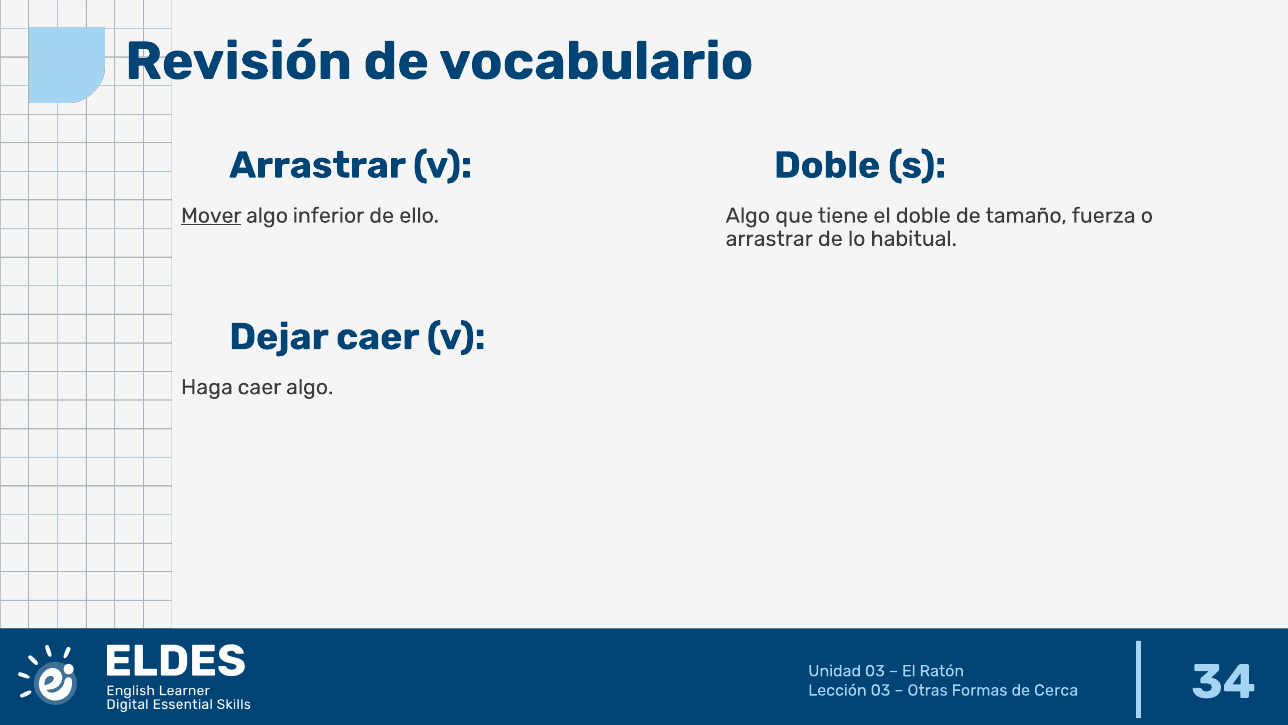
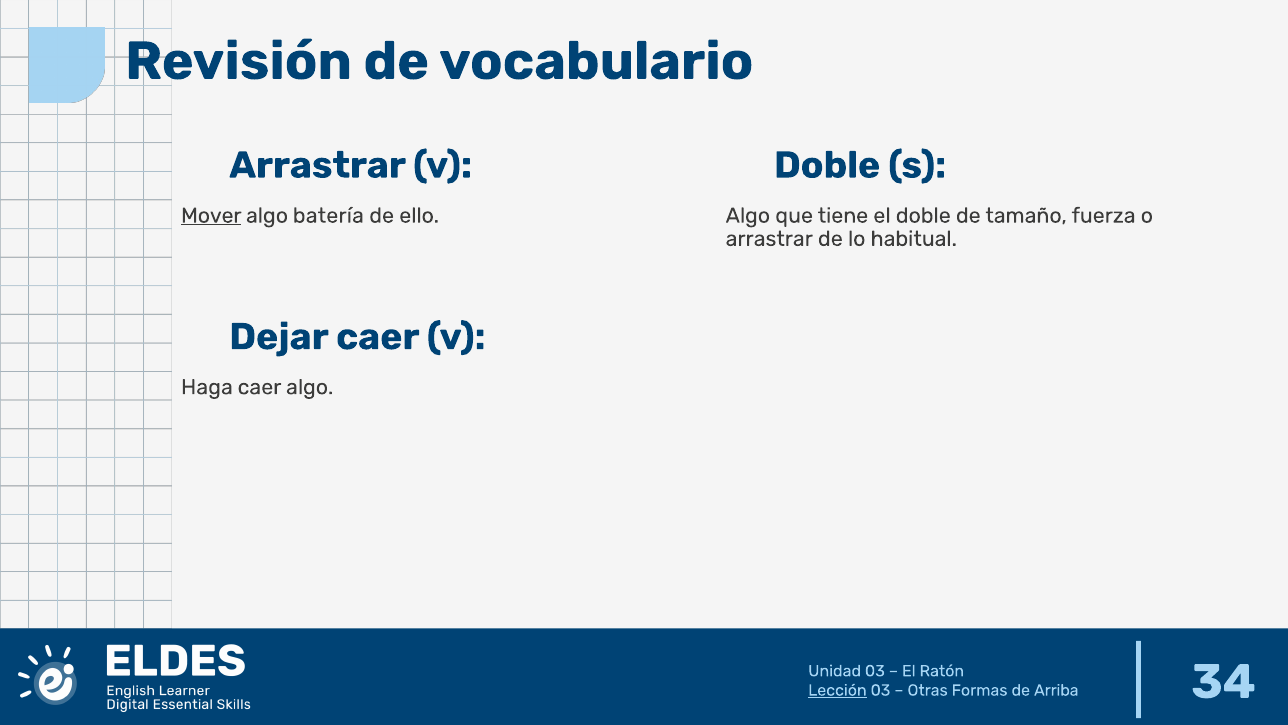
inferior: inferior -> batería
Lección underline: none -> present
Cerca: Cerca -> Arriba
